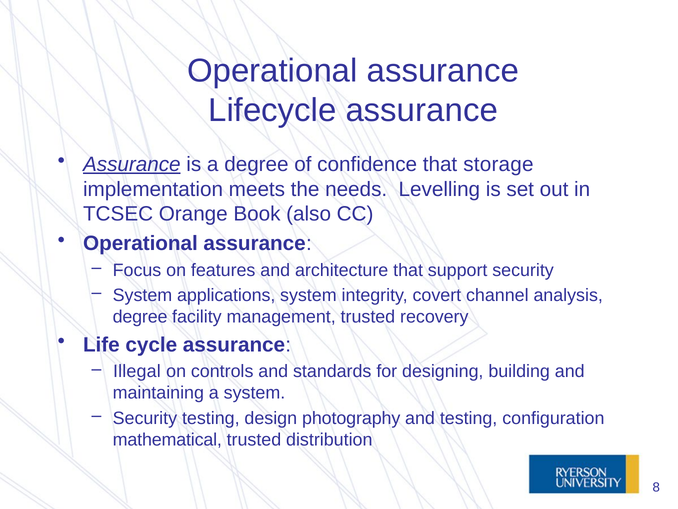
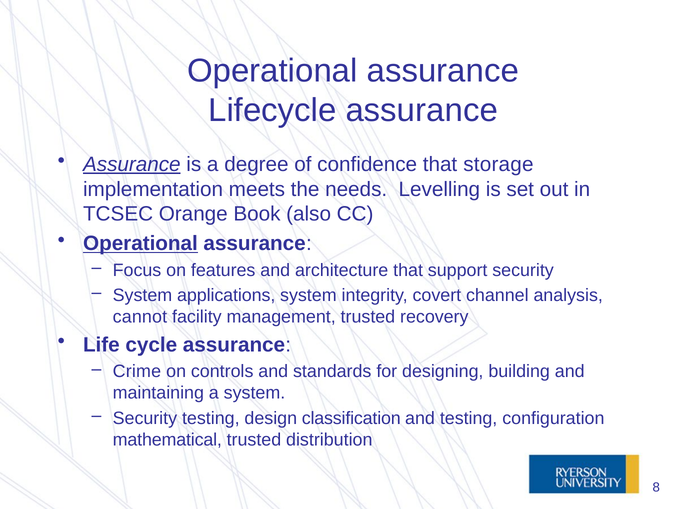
Operational at (140, 243) underline: none -> present
degree at (140, 317): degree -> cannot
Illegal: Illegal -> Crime
photography: photography -> classification
